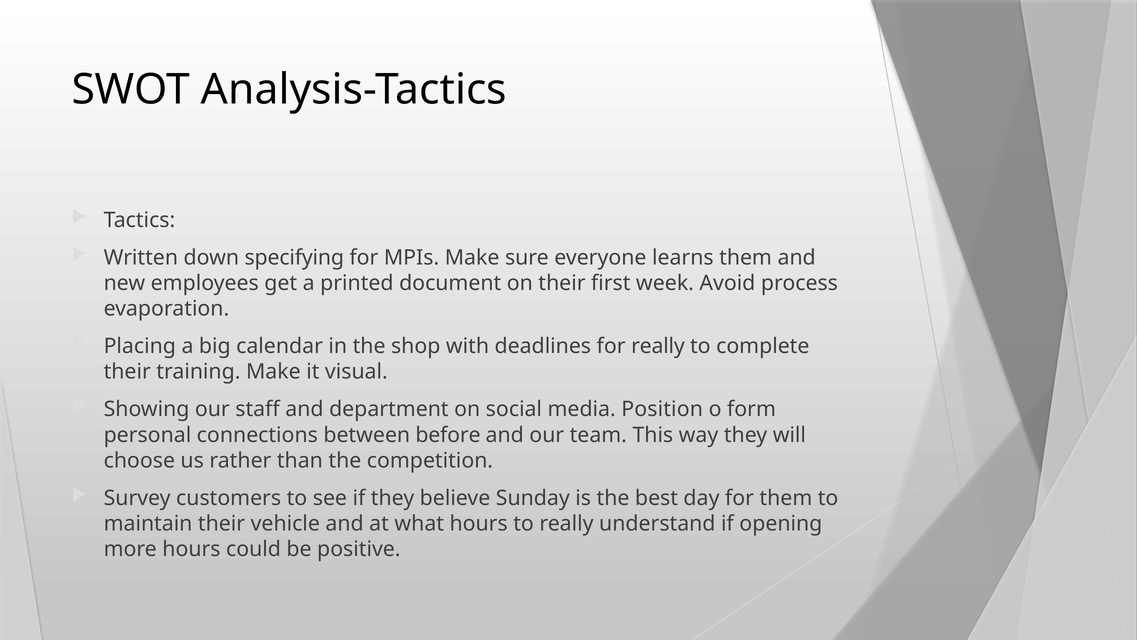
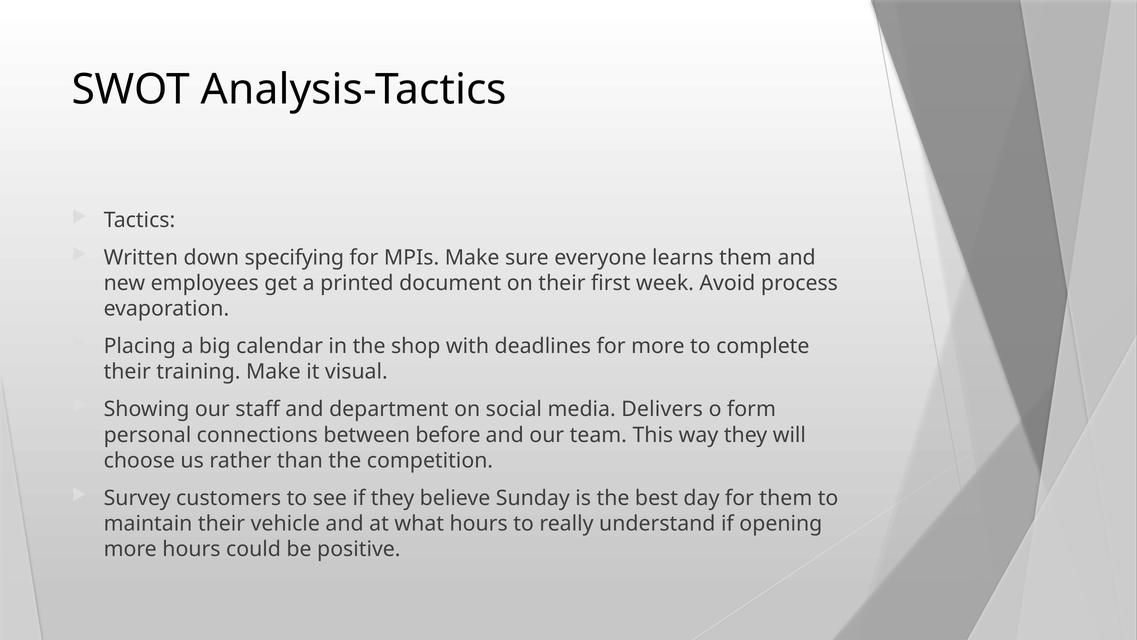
for really: really -> more
Position: Position -> Delivers
